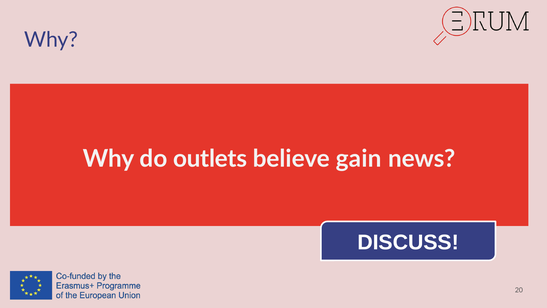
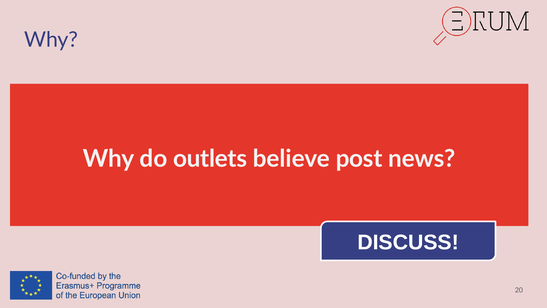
gain: gain -> post
